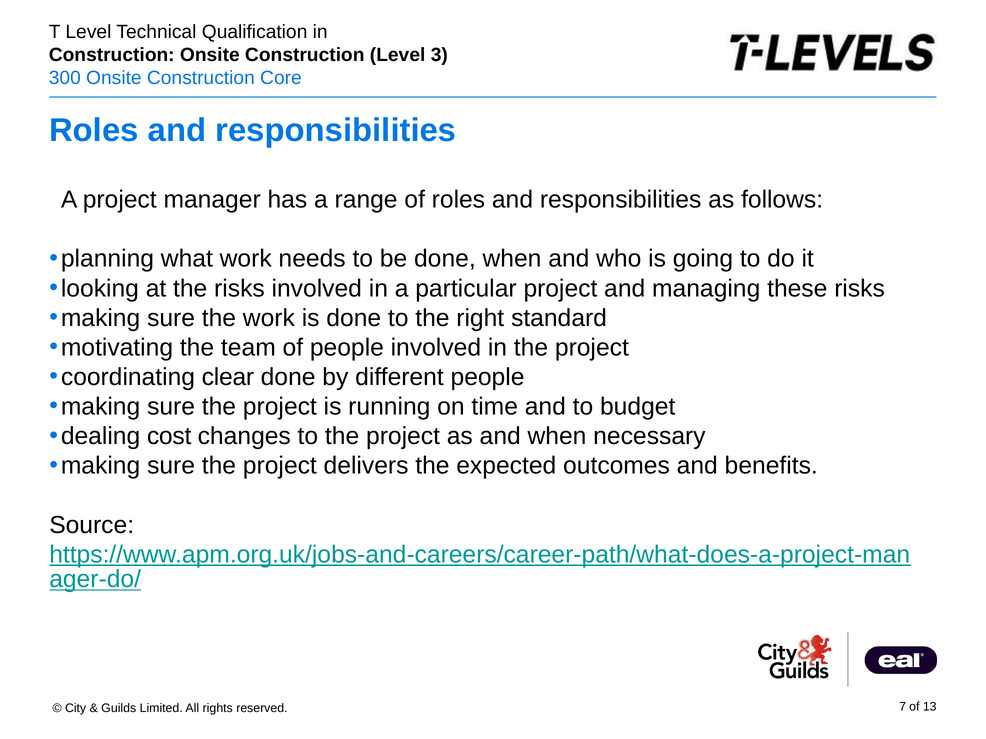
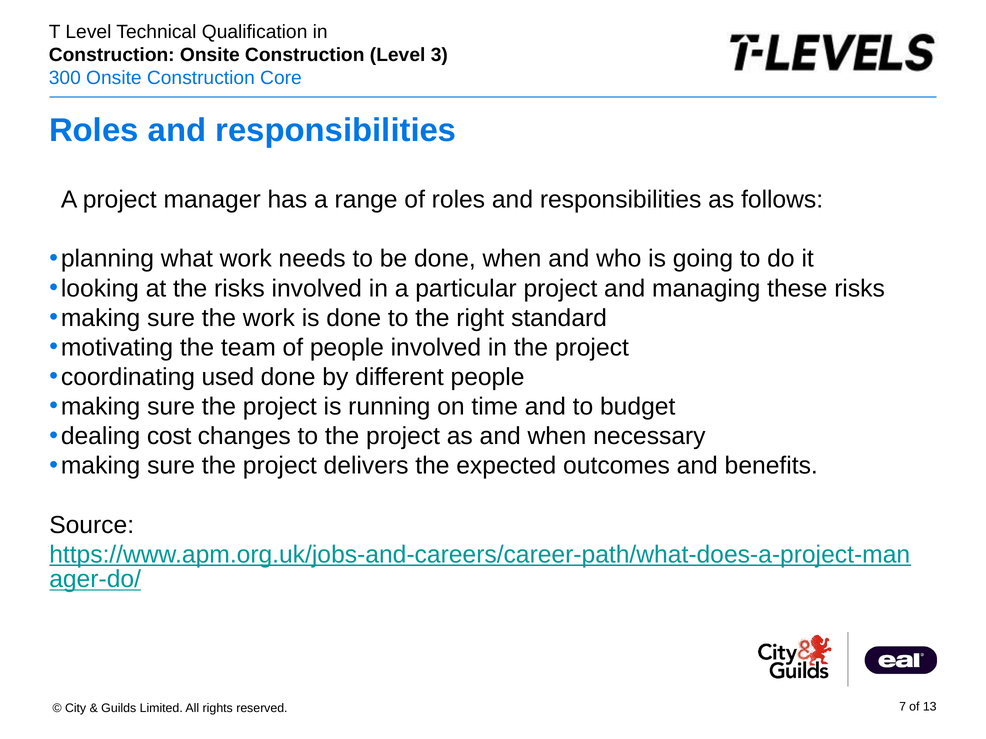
clear: clear -> used
